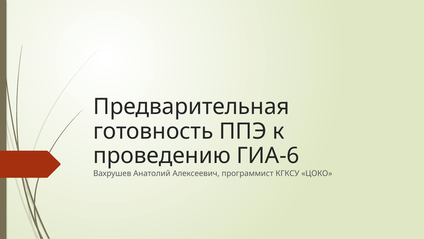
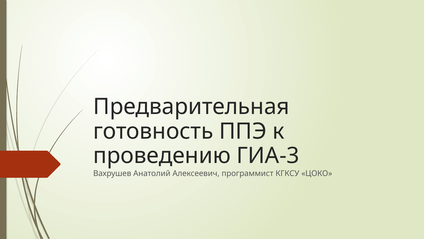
ГИА-6: ГИА-6 -> ГИА-3
